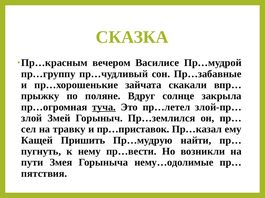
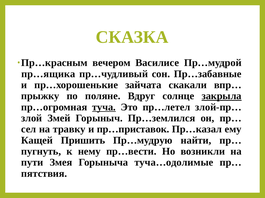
пр…группу: пр…группу -> пр…ящика
закрыла underline: none -> present
нему…одолимые: нему…одолимые -> туча…одолимые
